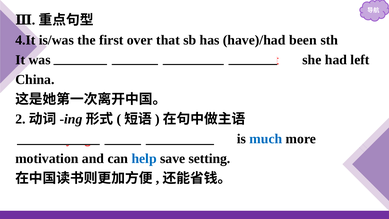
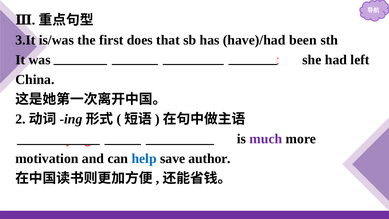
4.It: 4.It -> 3.It
over: over -> does
much colour: blue -> purple
setting: setting -> author
